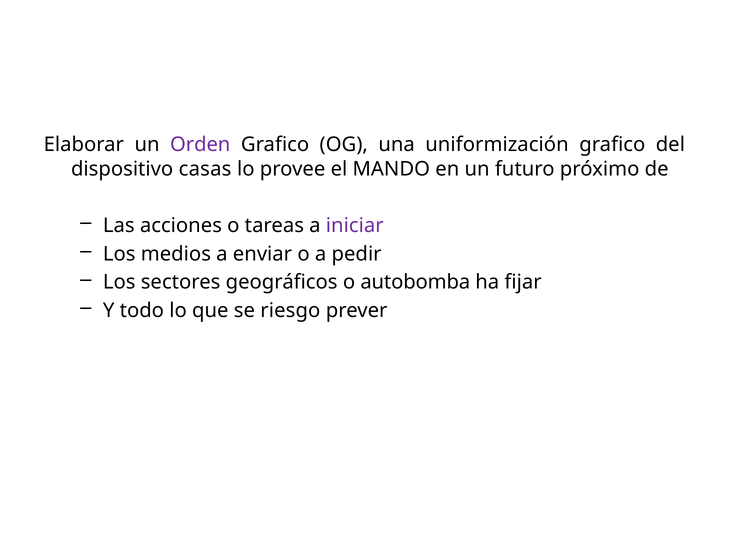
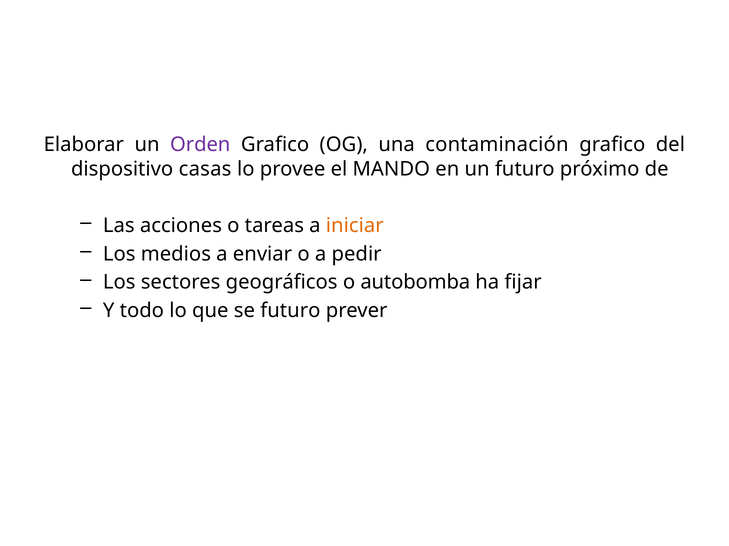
uniformización: uniformización -> contaminación
iniciar colour: purple -> orange
se riesgo: riesgo -> futuro
